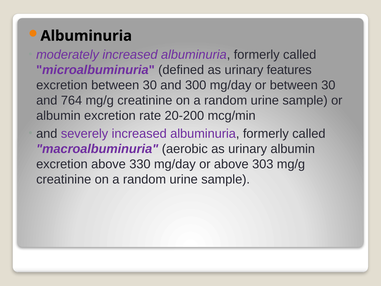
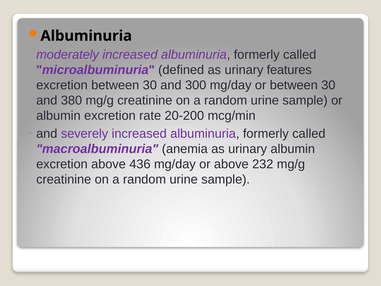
764: 764 -> 380
aerobic: aerobic -> anemia
330: 330 -> 436
303: 303 -> 232
